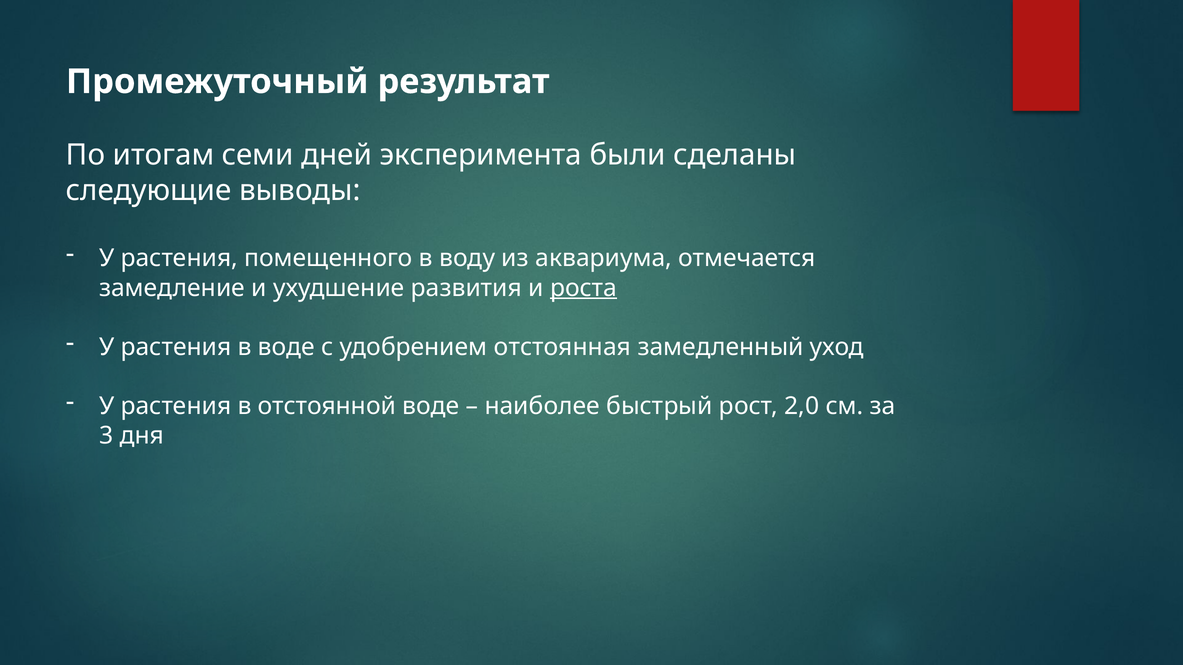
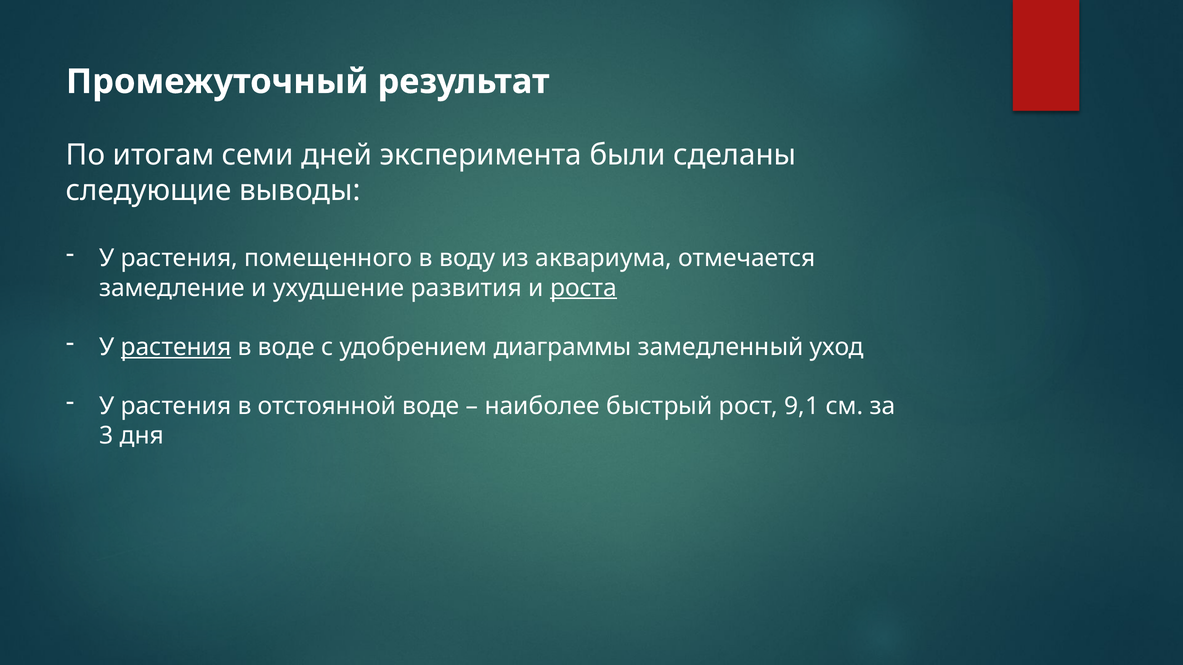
растения at (176, 347) underline: none -> present
отстоянная: отстоянная -> диаграммы
2,0: 2,0 -> 9,1
